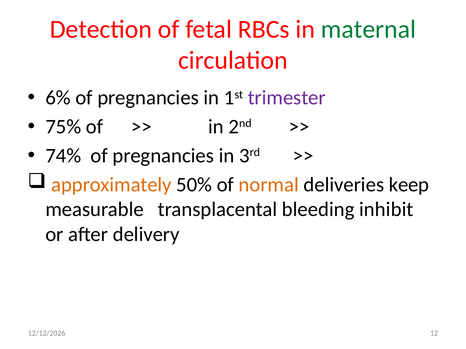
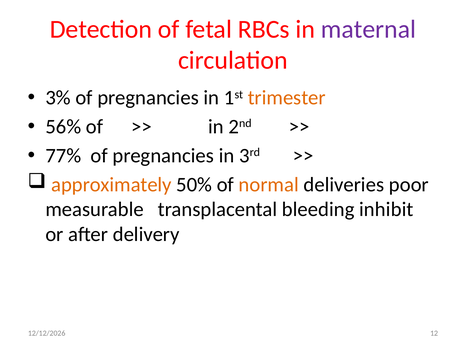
maternal colour: green -> purple
6%: 6% -> 3%
trimester colour: purple -> orange
75%: 75% -> 56%
74%: 74% -> 77%
keep: keep -> poor
